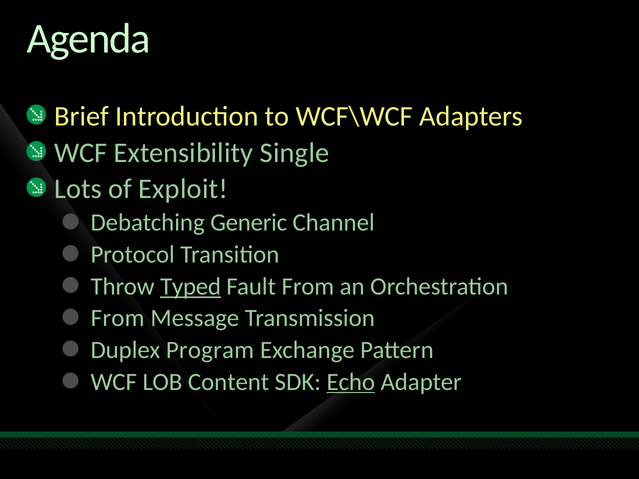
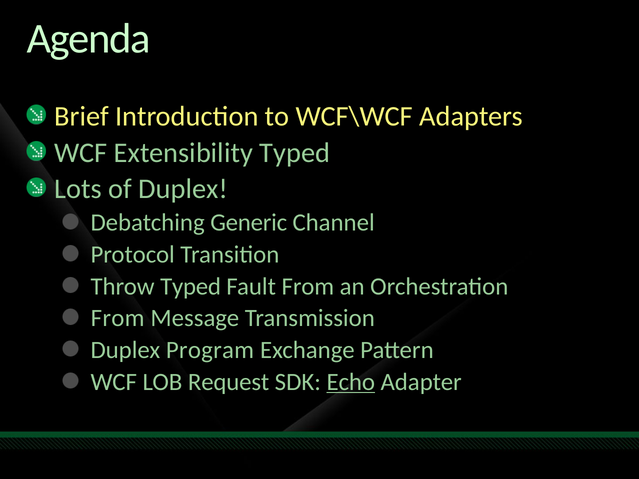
Extensibility Single: Single -> Typed
of Exploit: Exploit -> Duplex
Typed at (191, 287) underline: present -> none
Content: Content -> Request
